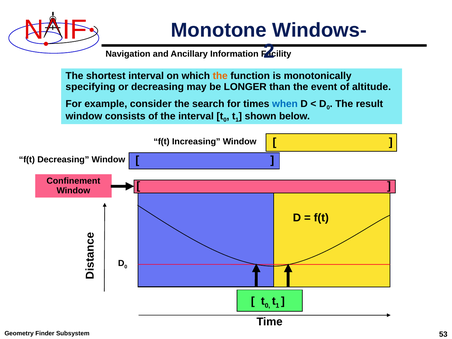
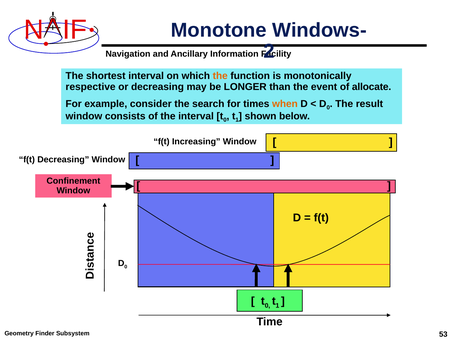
specifying: specifying -> respective
altitude: altitude -> allocate
when colour: blue -> orange
